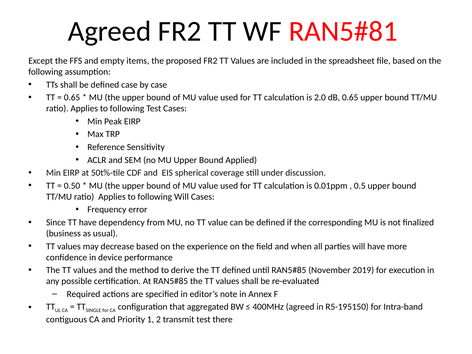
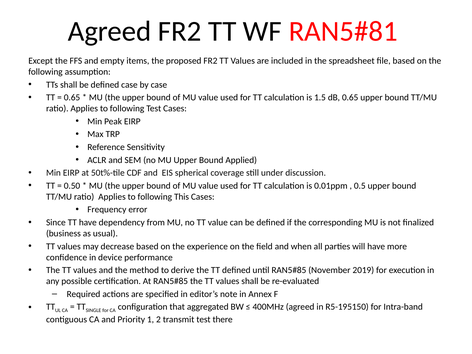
2.0: 2.0 -> 1.5
following Will: Will -> This
